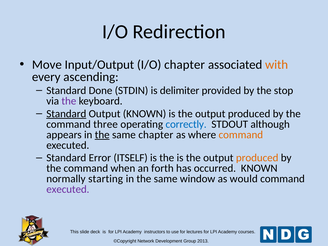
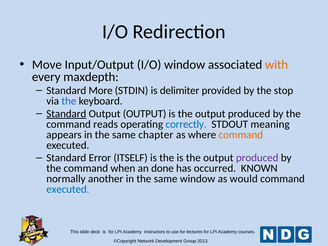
I/O chapter: chapter -> window
ascending: ascending -> maxdepth
Done: Done -> More
the at (69, 101) colour: purple -> blue
Output KNOWN: KNOWN -> OUTPUT
three: three -> reads
although: although -> meaning
the at (102, 135) underline: present -> none
produced at (257, 158) colour: orange -> purple
forth: forth -> done
starting: starting -> another
executed at (68, 189) colour: purple -> blue
